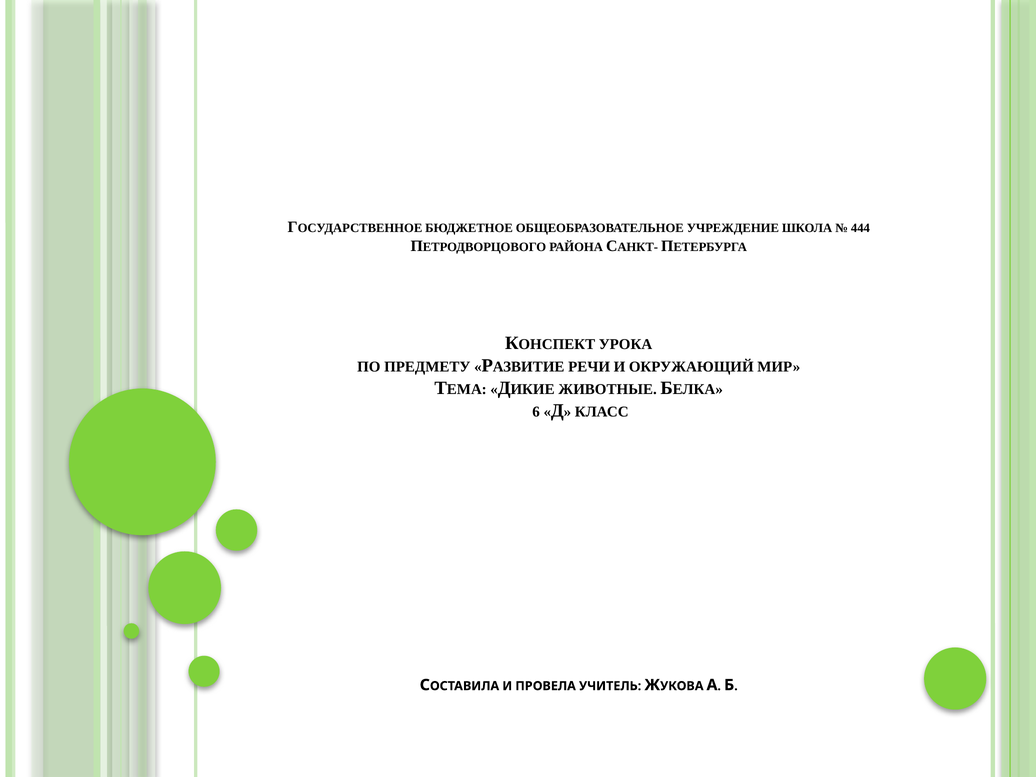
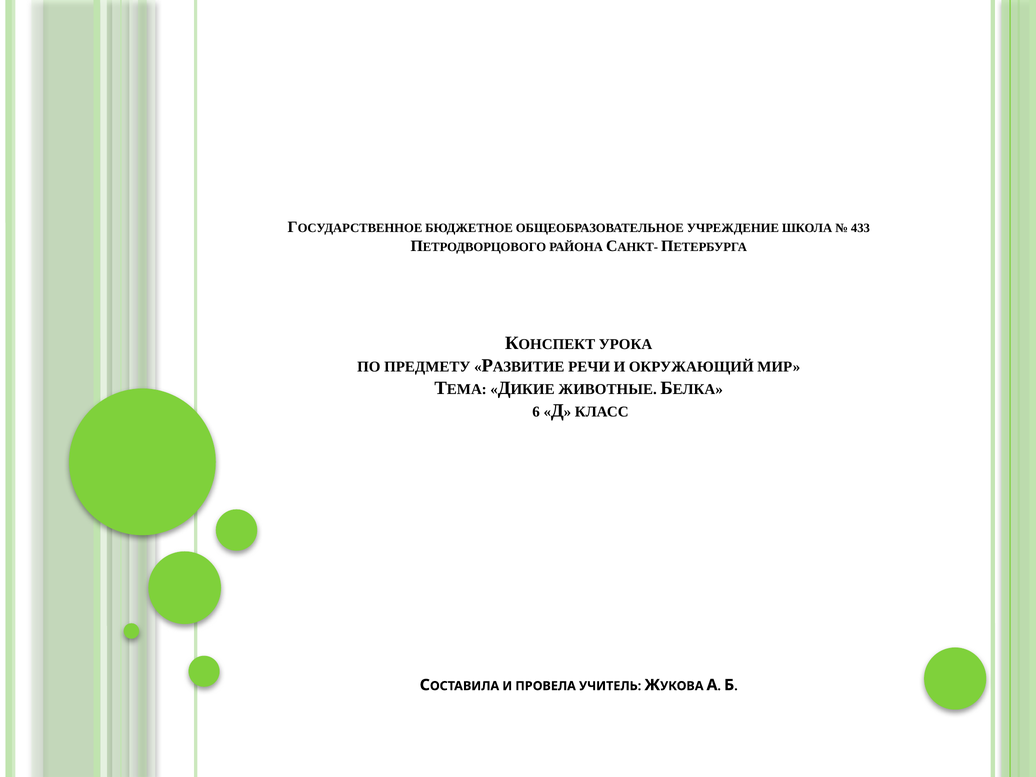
444: 444 -> 433
